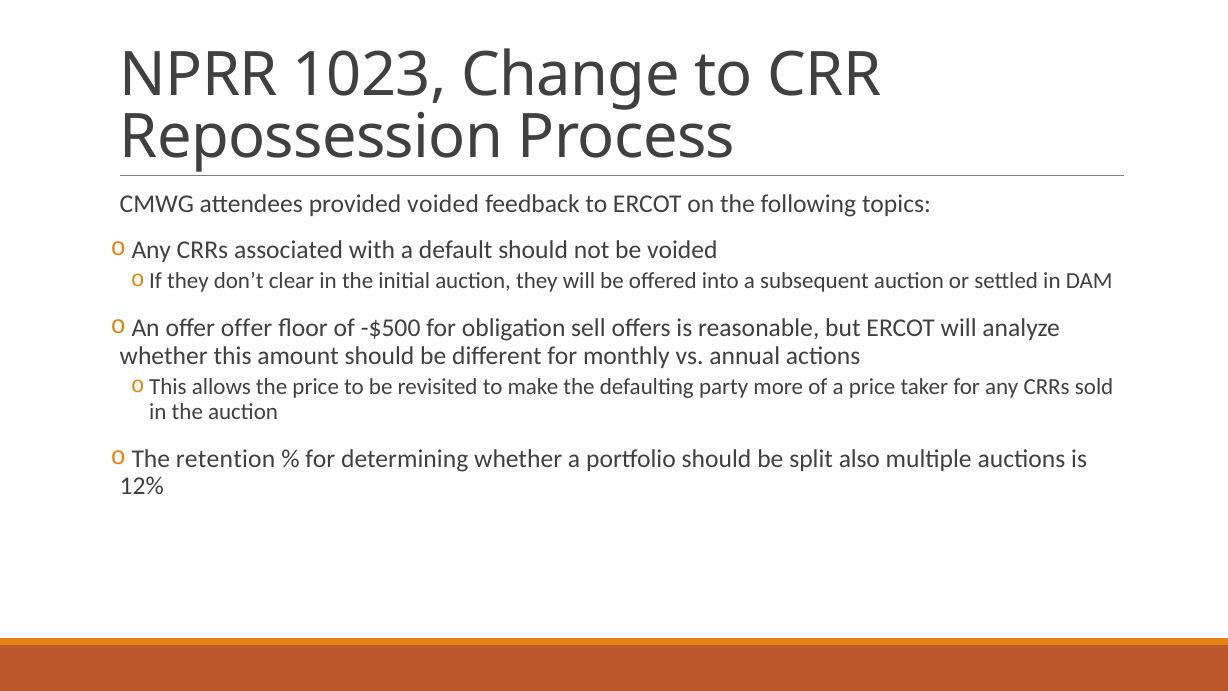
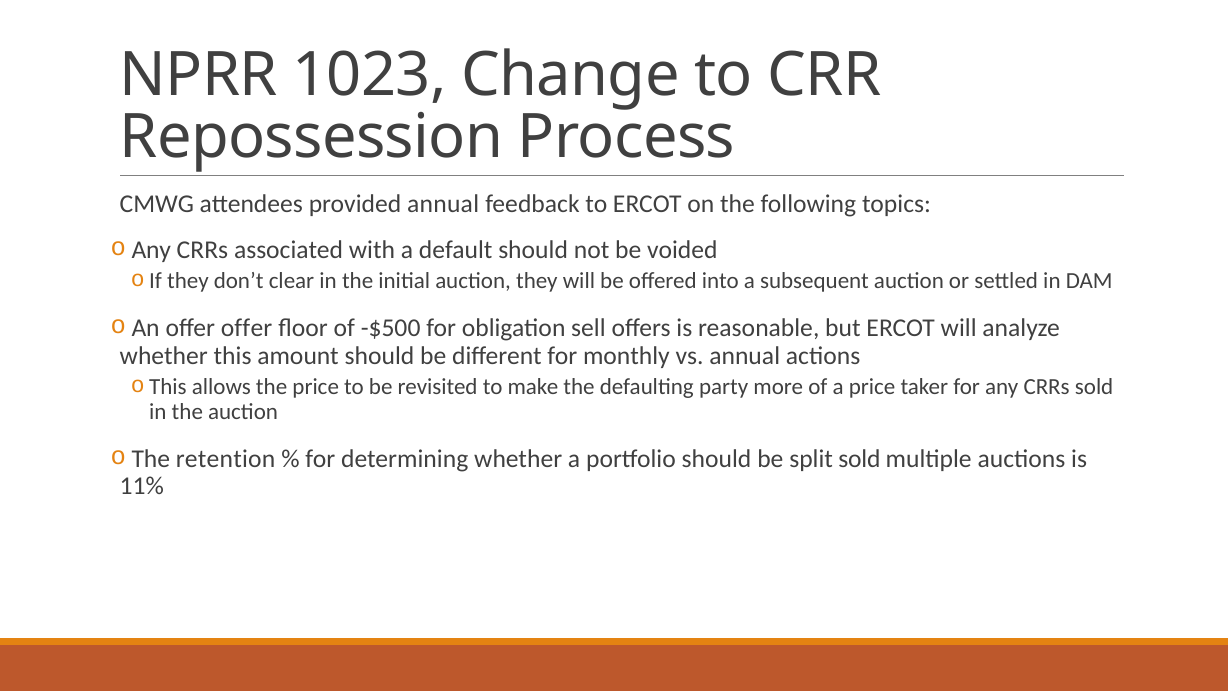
provided voided: voided -> annual
split also: also -> sold
12%: 12% -> 11%
